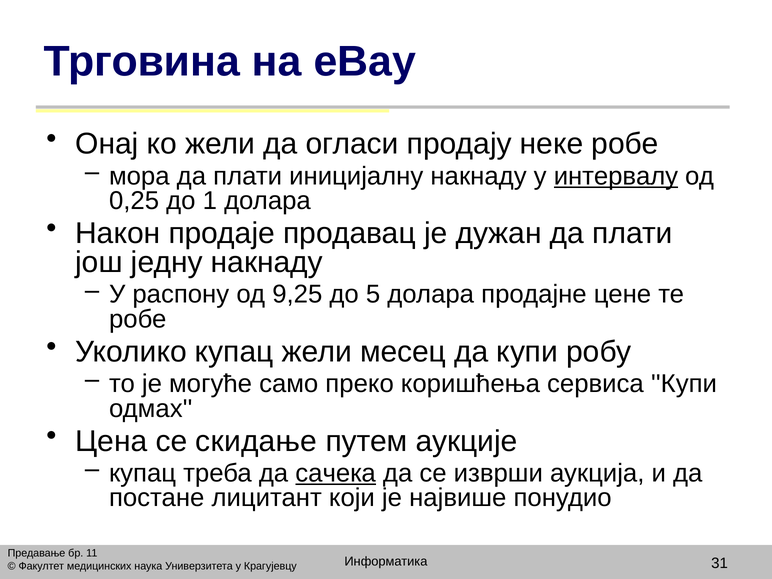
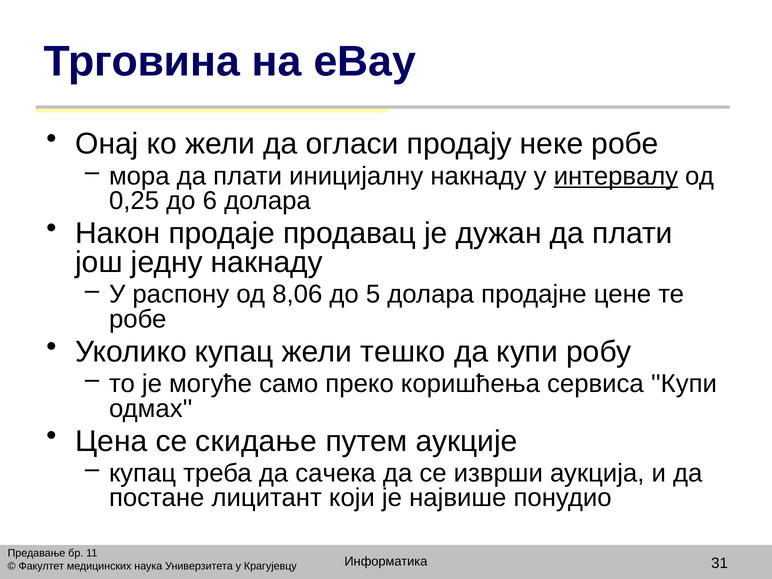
1: 1 -> 6
9,25: 9,25 -> 8,06
месец: месец -> тешко
сачека underline: present -> none
